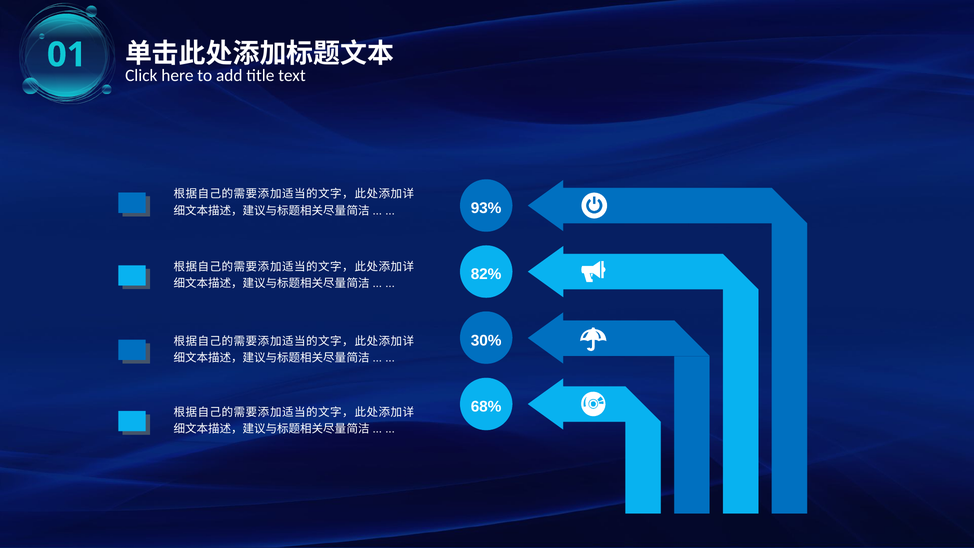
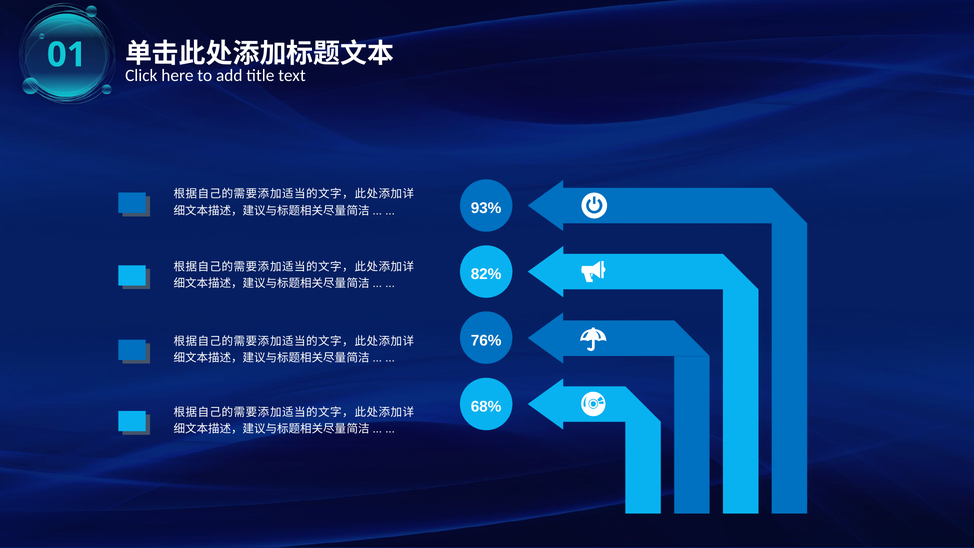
30%: 30% -> 76%
